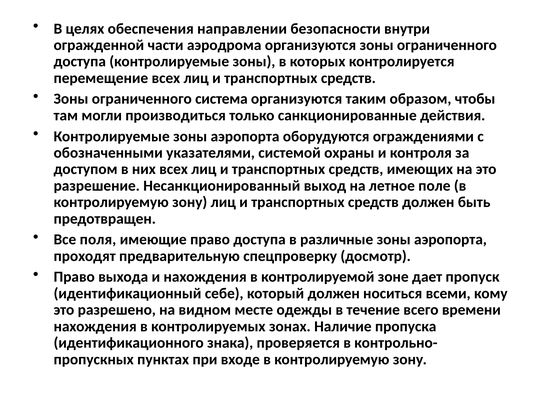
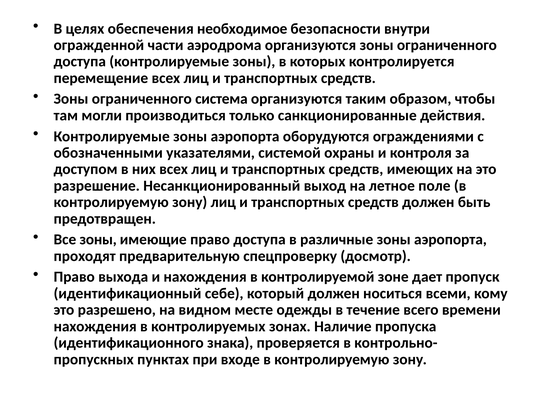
направлении: направлении -> необходимое
Все поля: поля -> зоны
